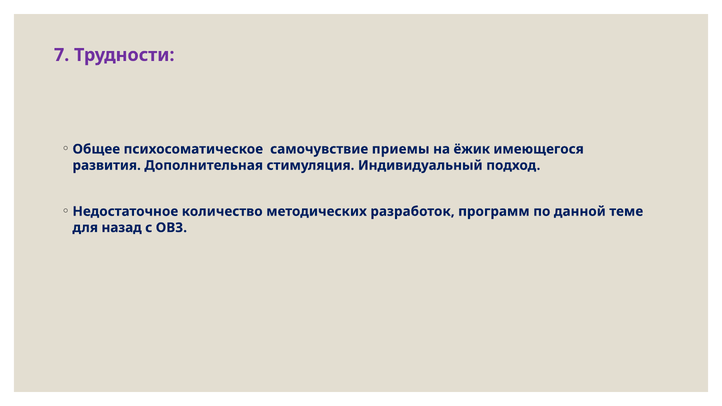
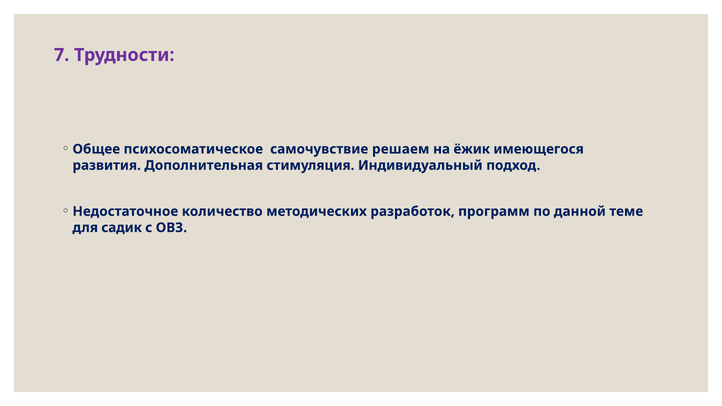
приемы: приемы -> решаем
назад: назад -> садик
